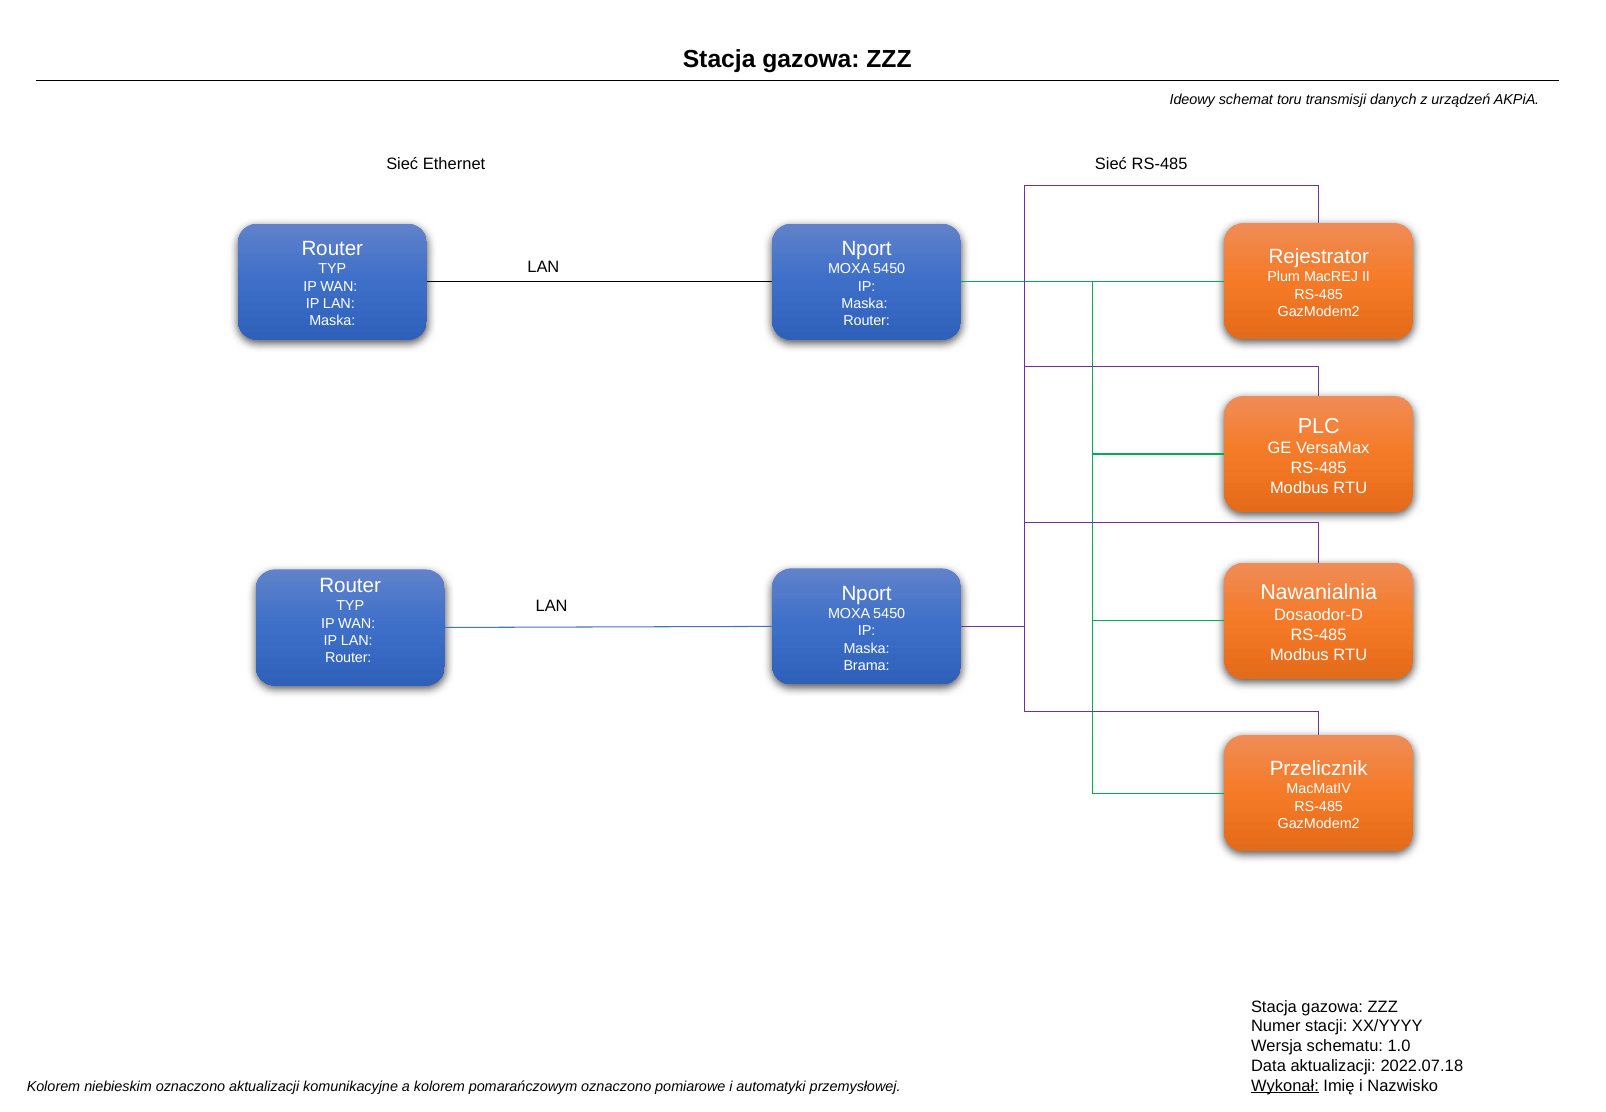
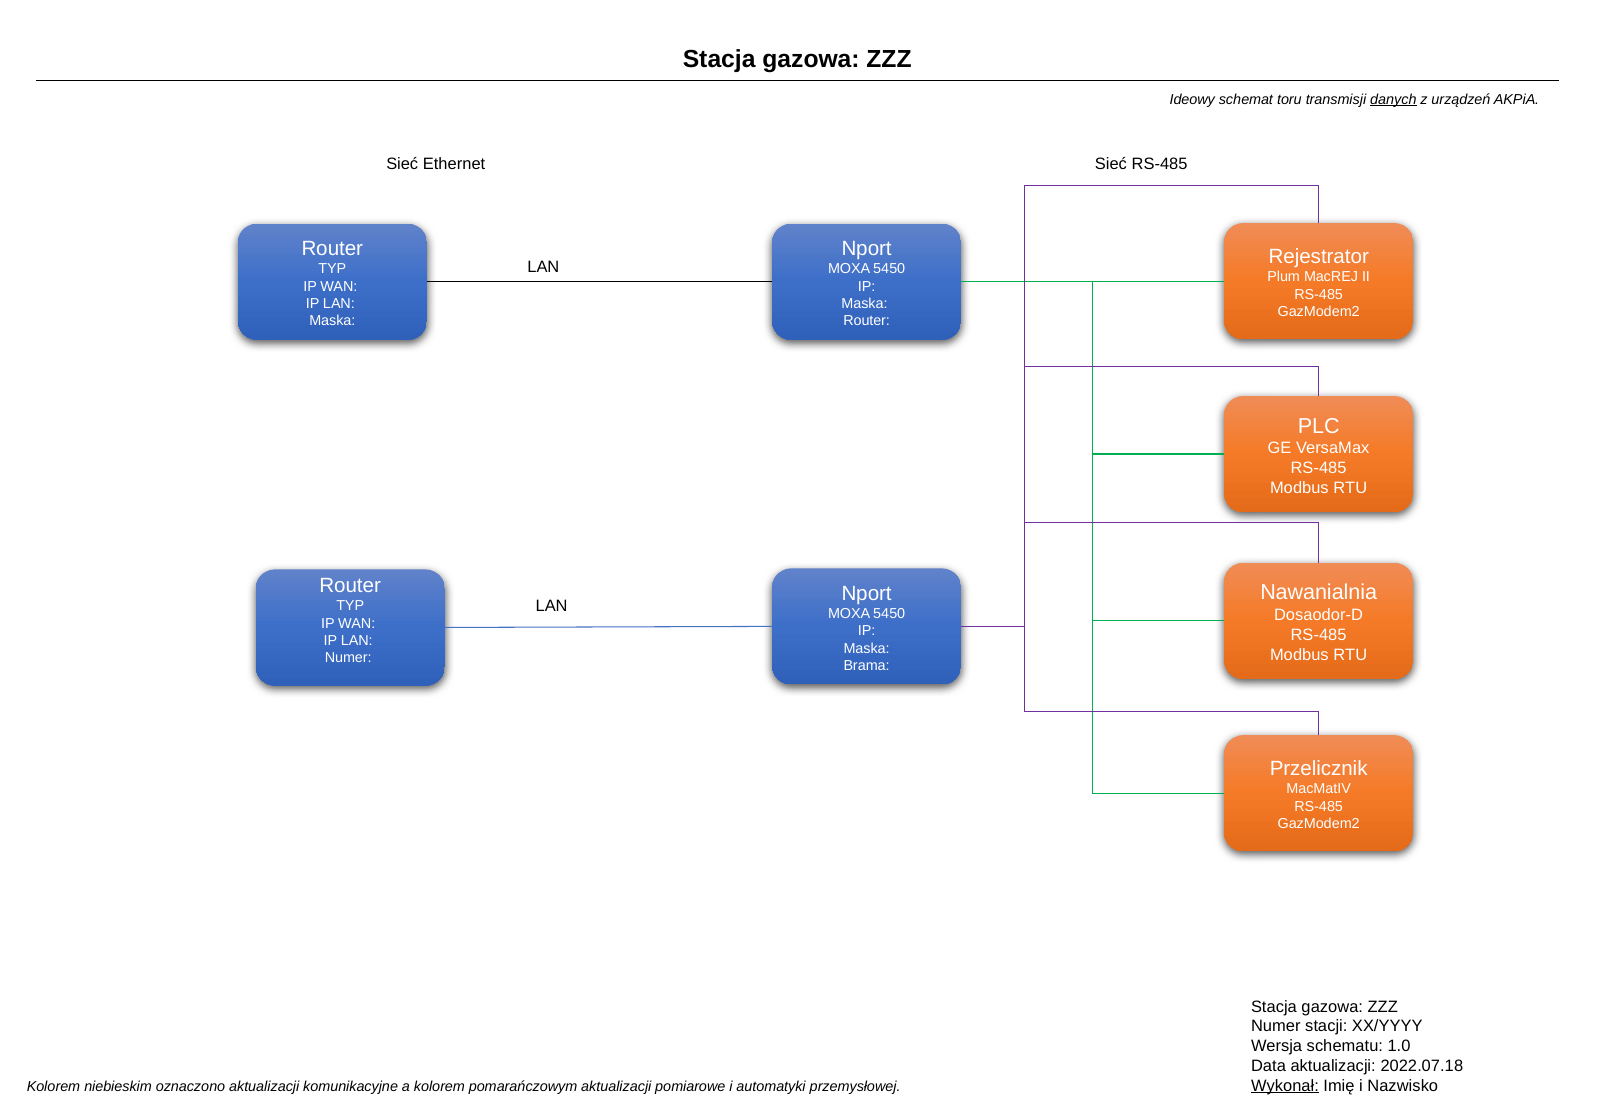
danych underline: none -> present
Router at (348, 658): Router -> Numer
pomarańczowym oznaczono: oznaczono -> aktualizacji
